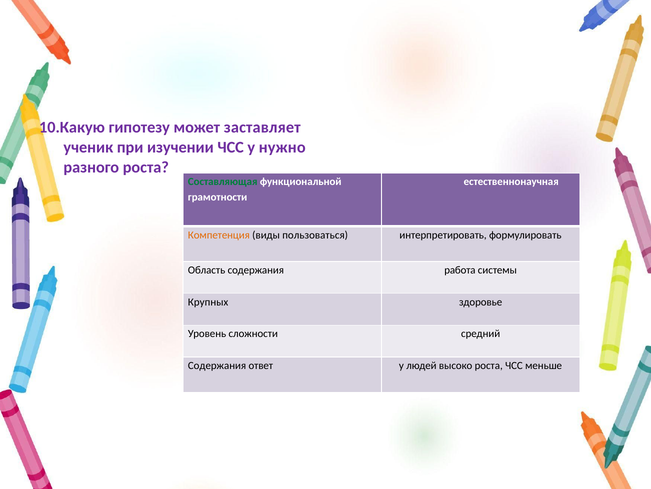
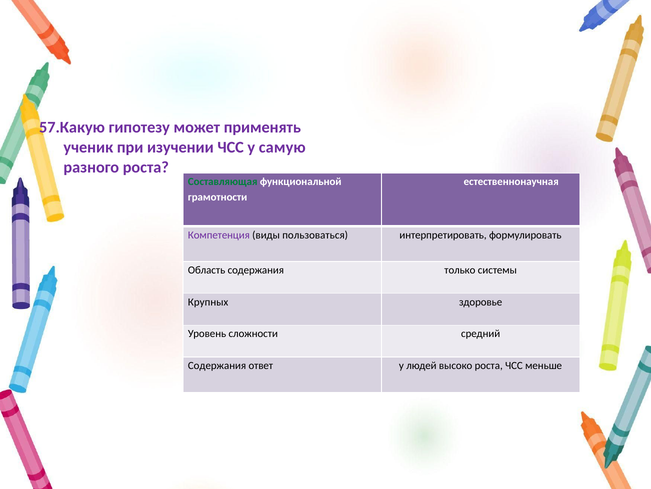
10.Какую: 10.Какую -> 57.Какую
заставляет: заставляет -> применять
нужно: нужно -> самую
Компетенция colour: orange -> purple
работа: работа -> только
